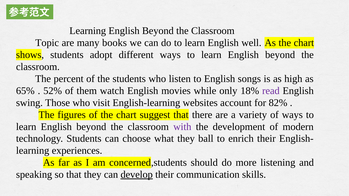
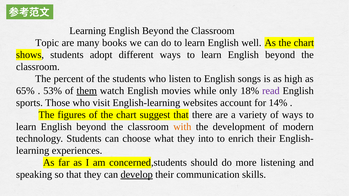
52%: 52% -> 53%
them underline: none -> present
swing: swing -> sports
82%: 82% -> 14%
with colour: purple -> orange
ball: ball -> into
